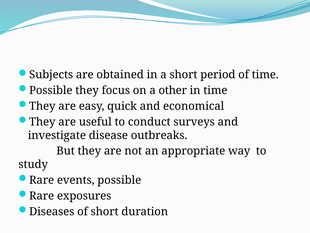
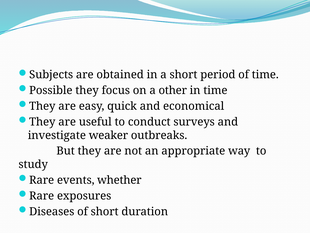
disease: disease -> weaker
events possible: possible -> whether
